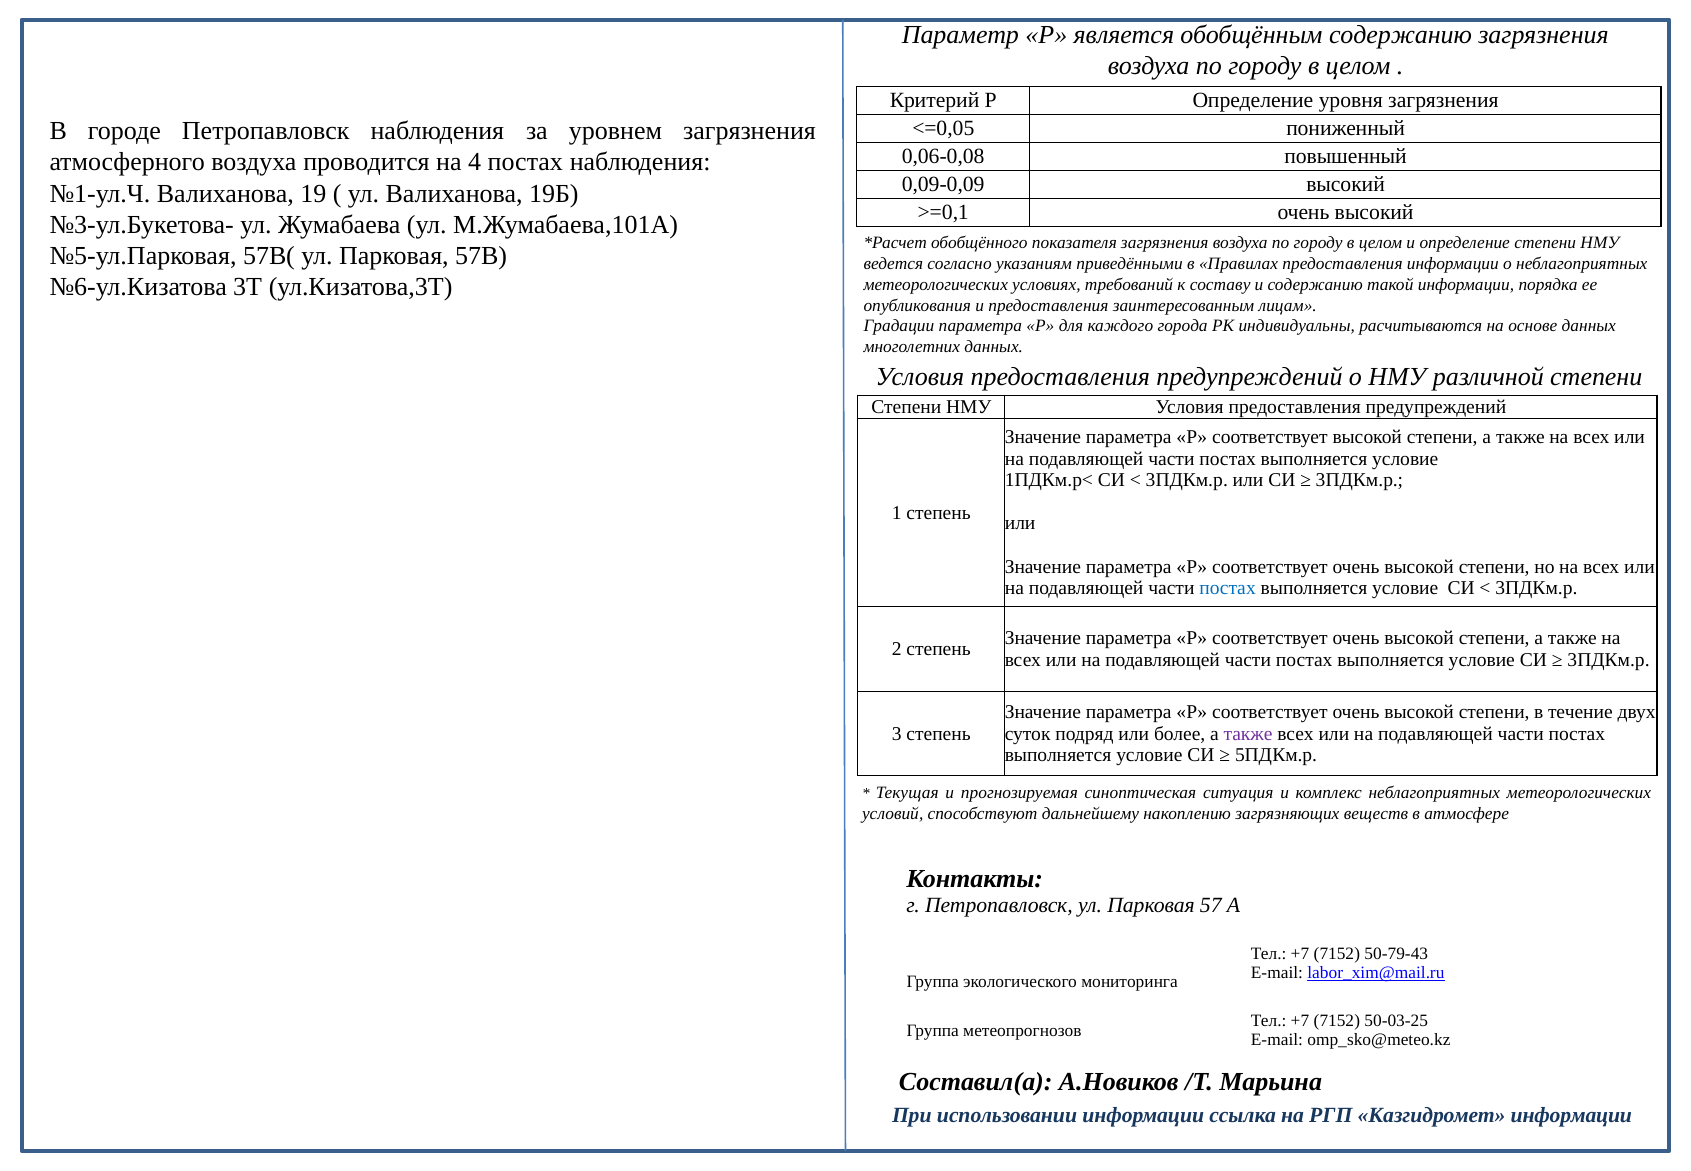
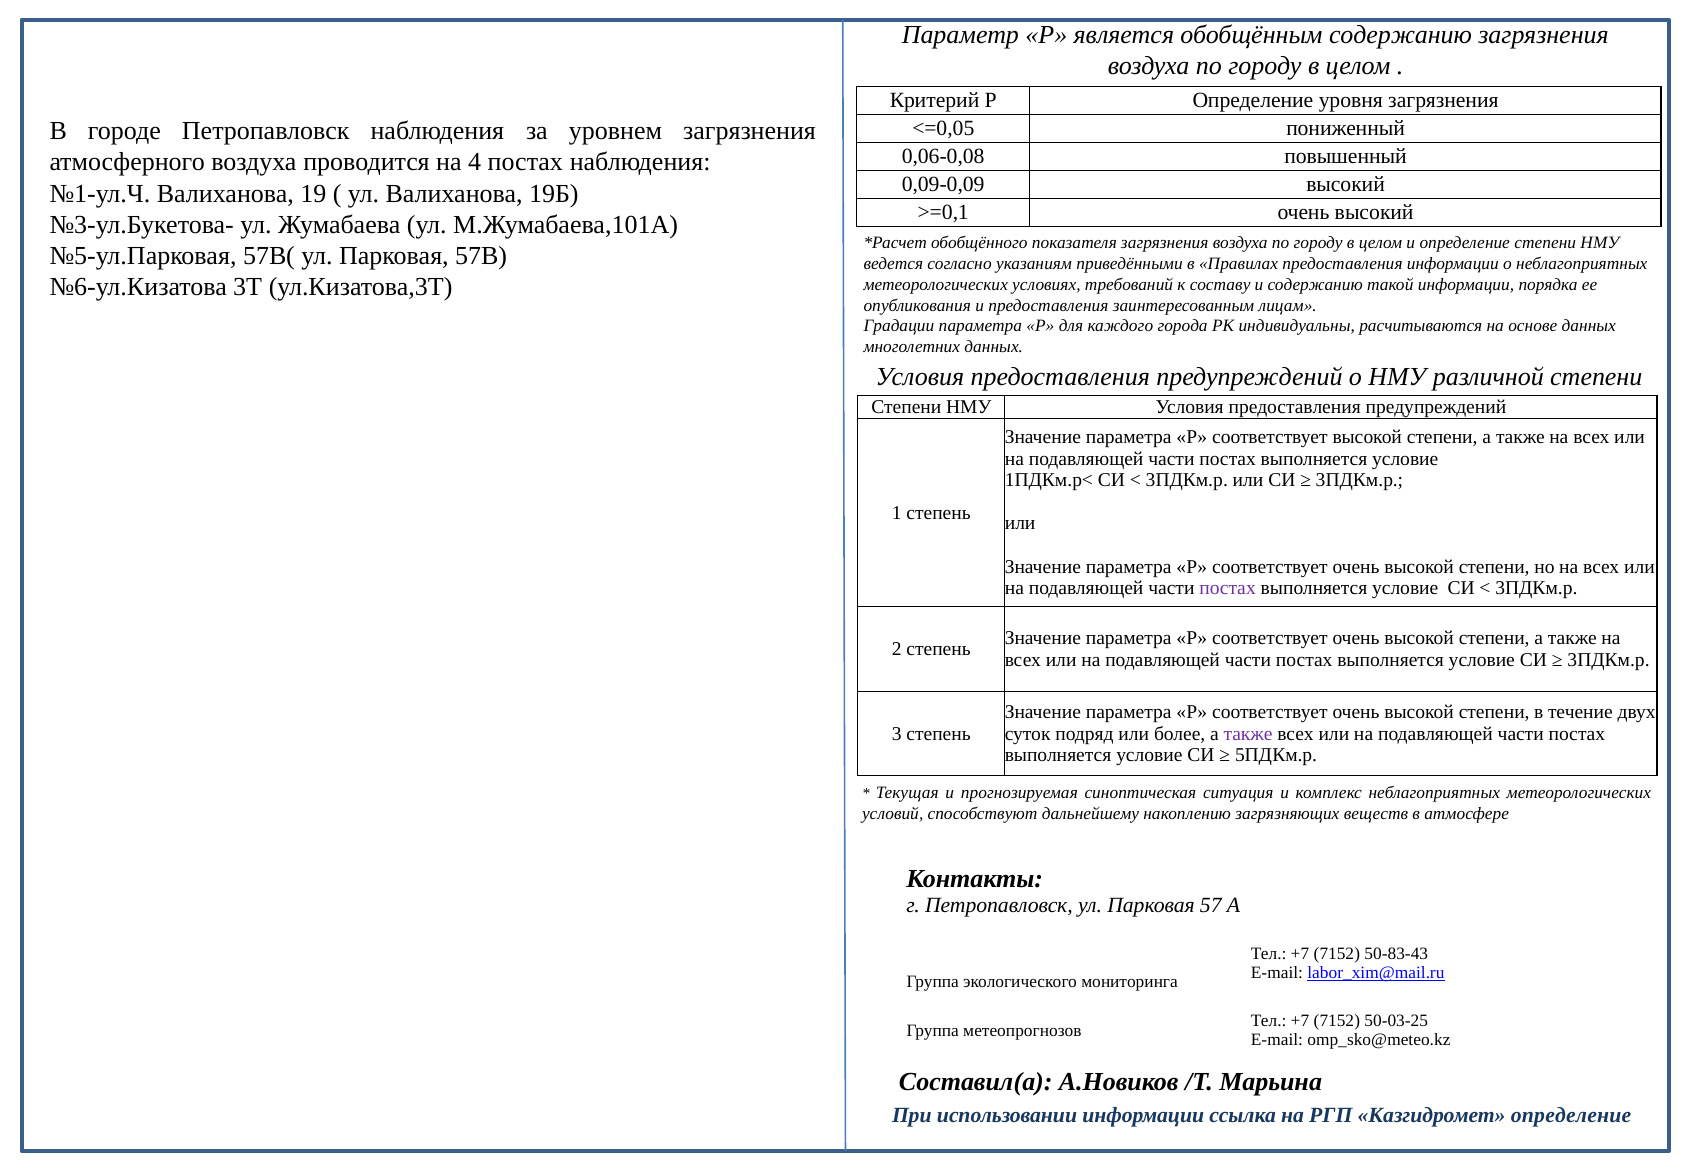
постах at (1228, 588) colour: blue -> purple
50-79-43: 50-79-43 -> 50-83-43
Казгидромет информации: информации -> определение
